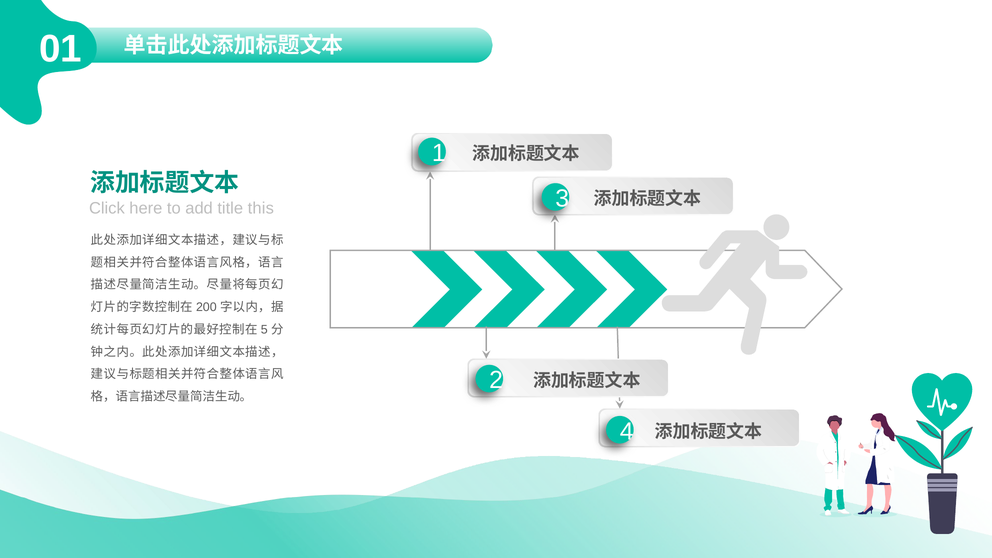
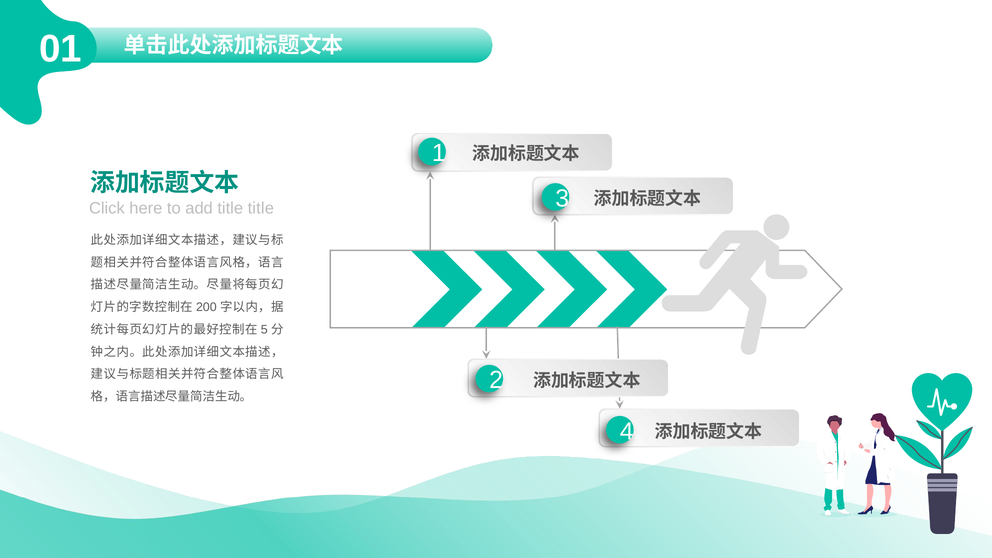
title this: this -> title
